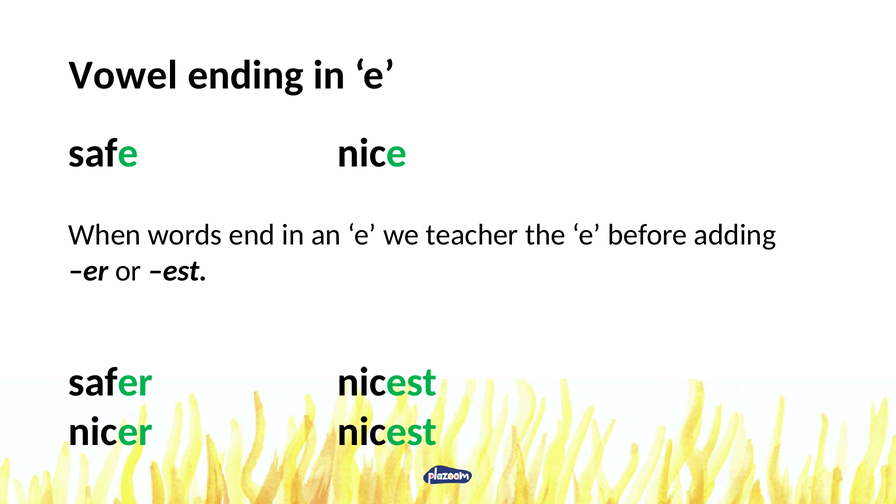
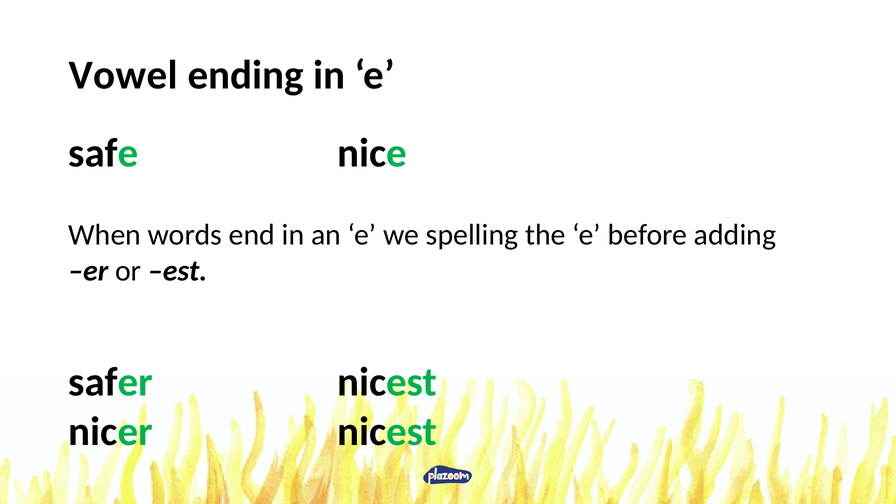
teacher: teacher -> spelling
